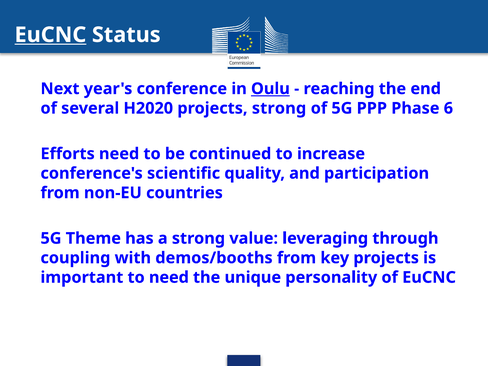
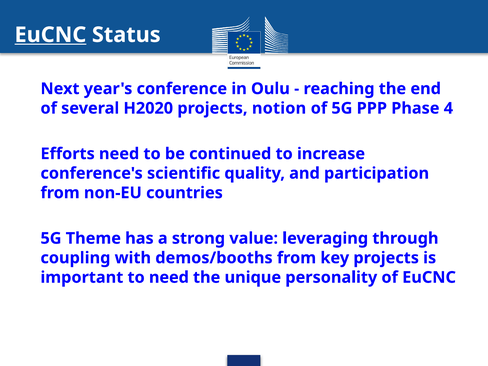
Oulu underline: present -> none
projects strong: strong -> notion
6: 6 -> 4
